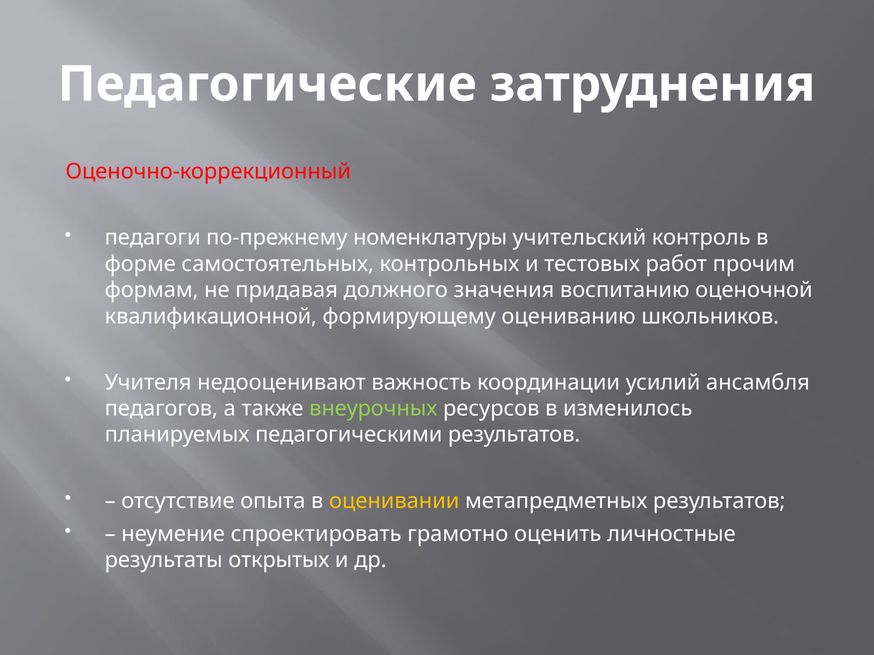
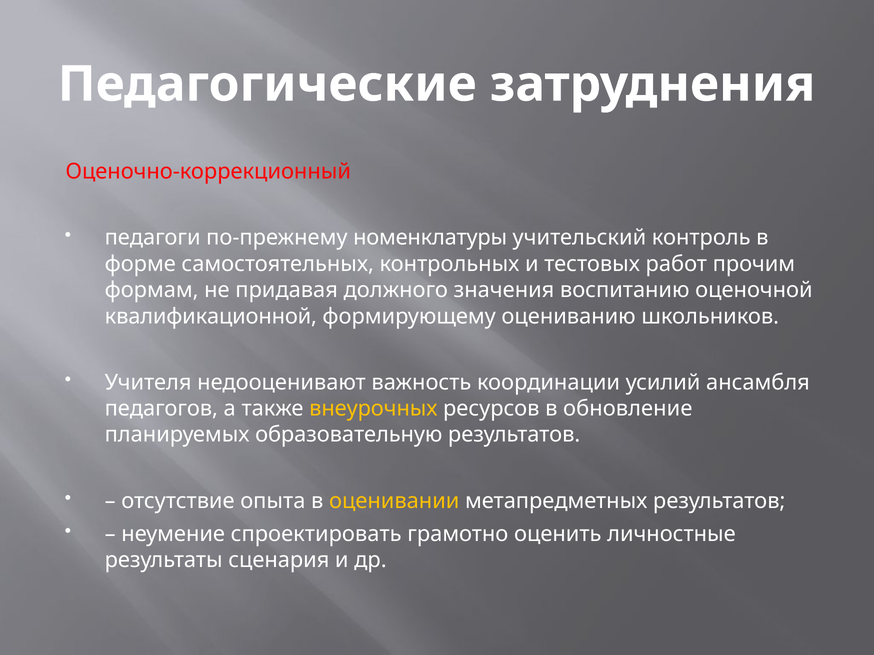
внеурочных colour: light green -> yellow
изменилось: изменилось -> обновление
педагогическими: педагогическими -> образовательную
открытых: открытых -> сценария
